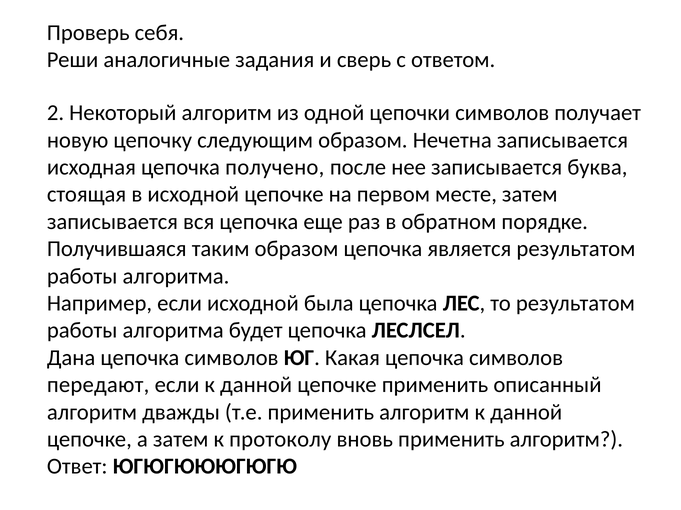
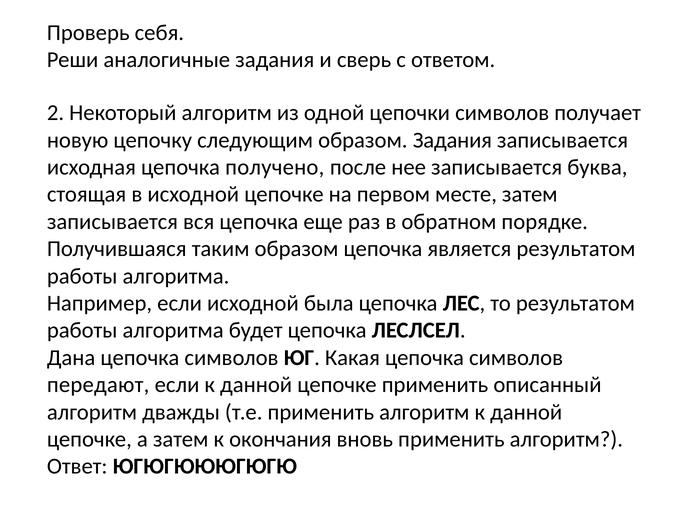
образом Нечетна: Нечетна -> Задания
протоколу: протоколу -> окончания
